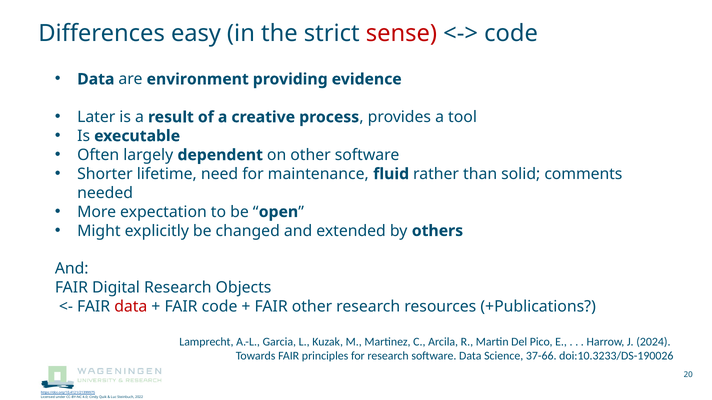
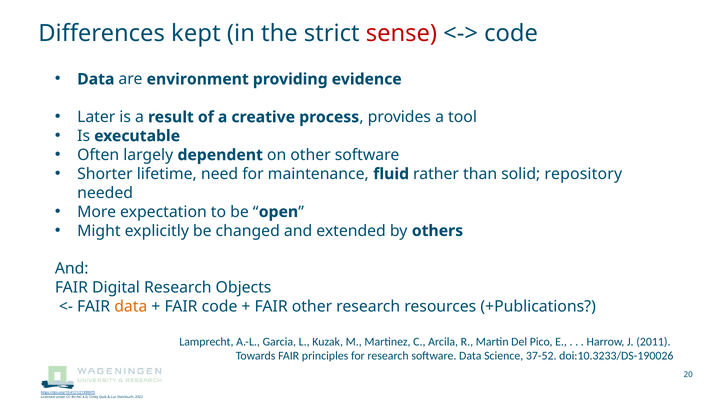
easy: easy -> kept
comments: comments -> repository
data at (131, 307) colour: red -> orange
2024: 2024 -> 2011
37-66: 37-66 -> 37-52
